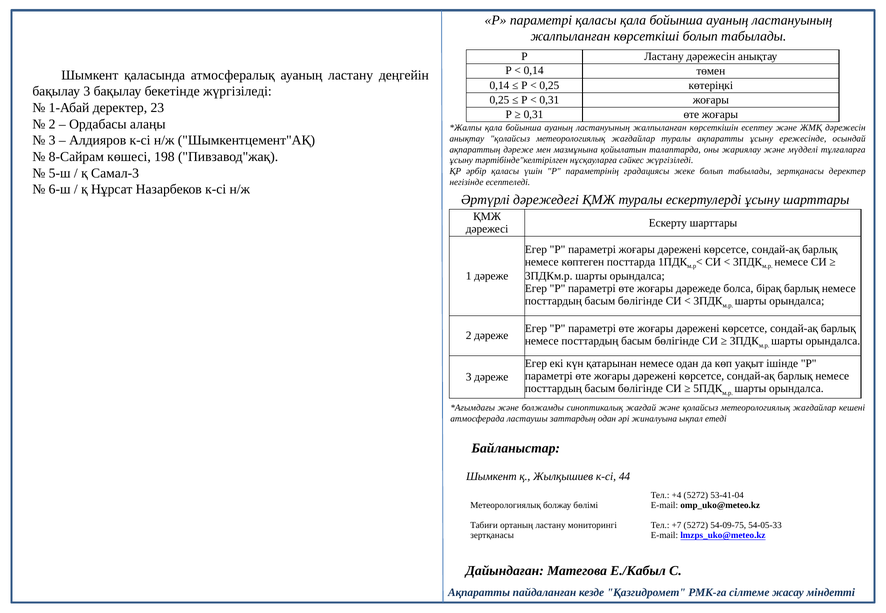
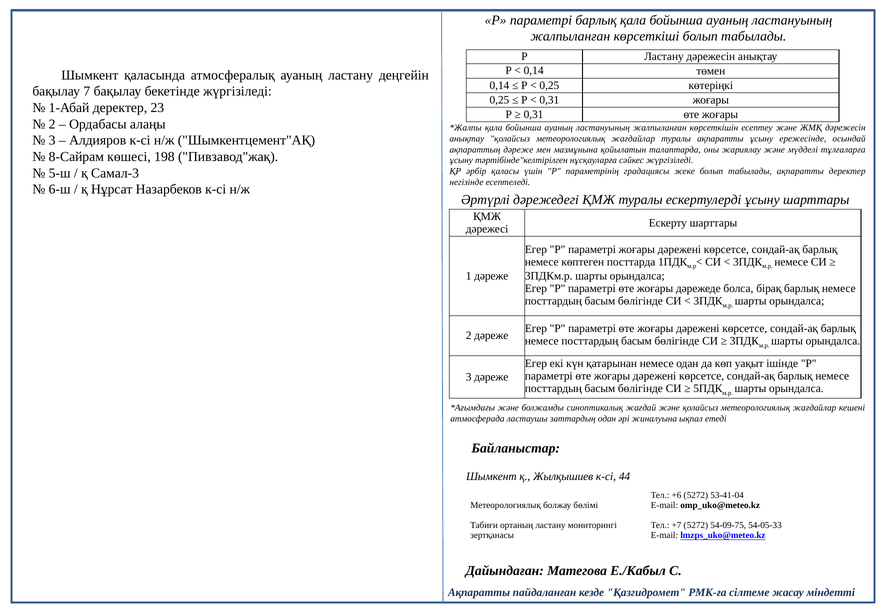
параметрі қаласы: қаласы -> барлық
бақылау 3: 3 -> 7
табылады зертқанасы: зертқанасы -> ақпаратты
+4: +4 -> +6
